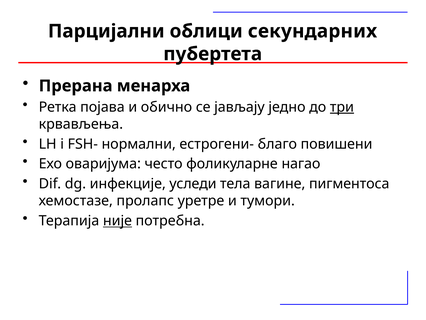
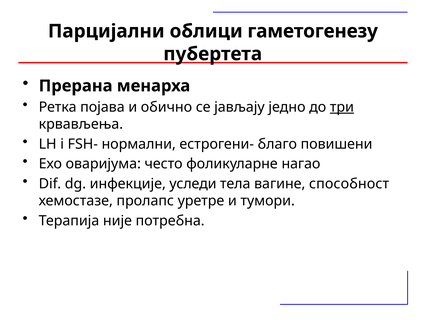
секундарних: секундарних -> гаметогенезу
пигментоса: пигментоса -> способност
није underline: present -> none
